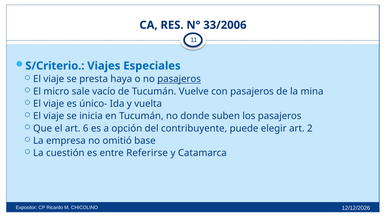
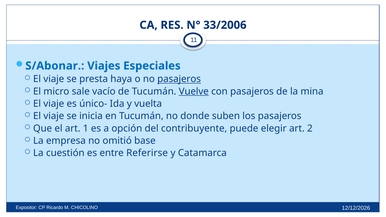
S/Criterio: S/Criterio -> S/Abonar
Vuelve underline: none -> present
6: 6 -> 1
